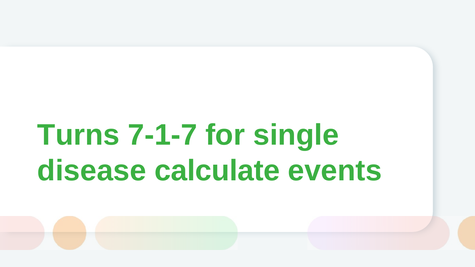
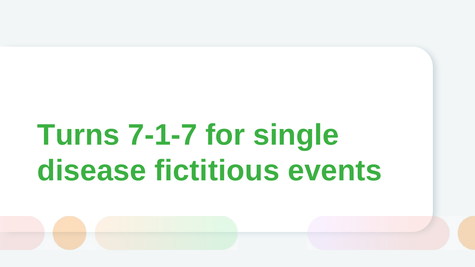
calculate: calculate -> fictitious
